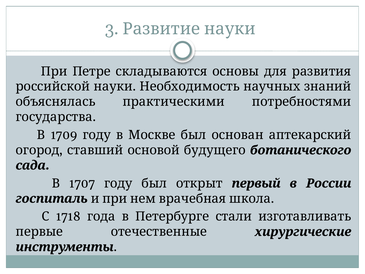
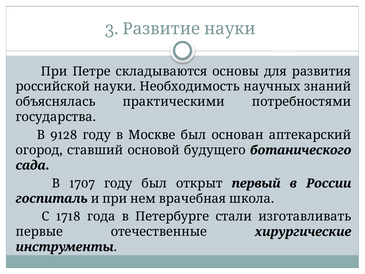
1709: 1709 -> 9128
